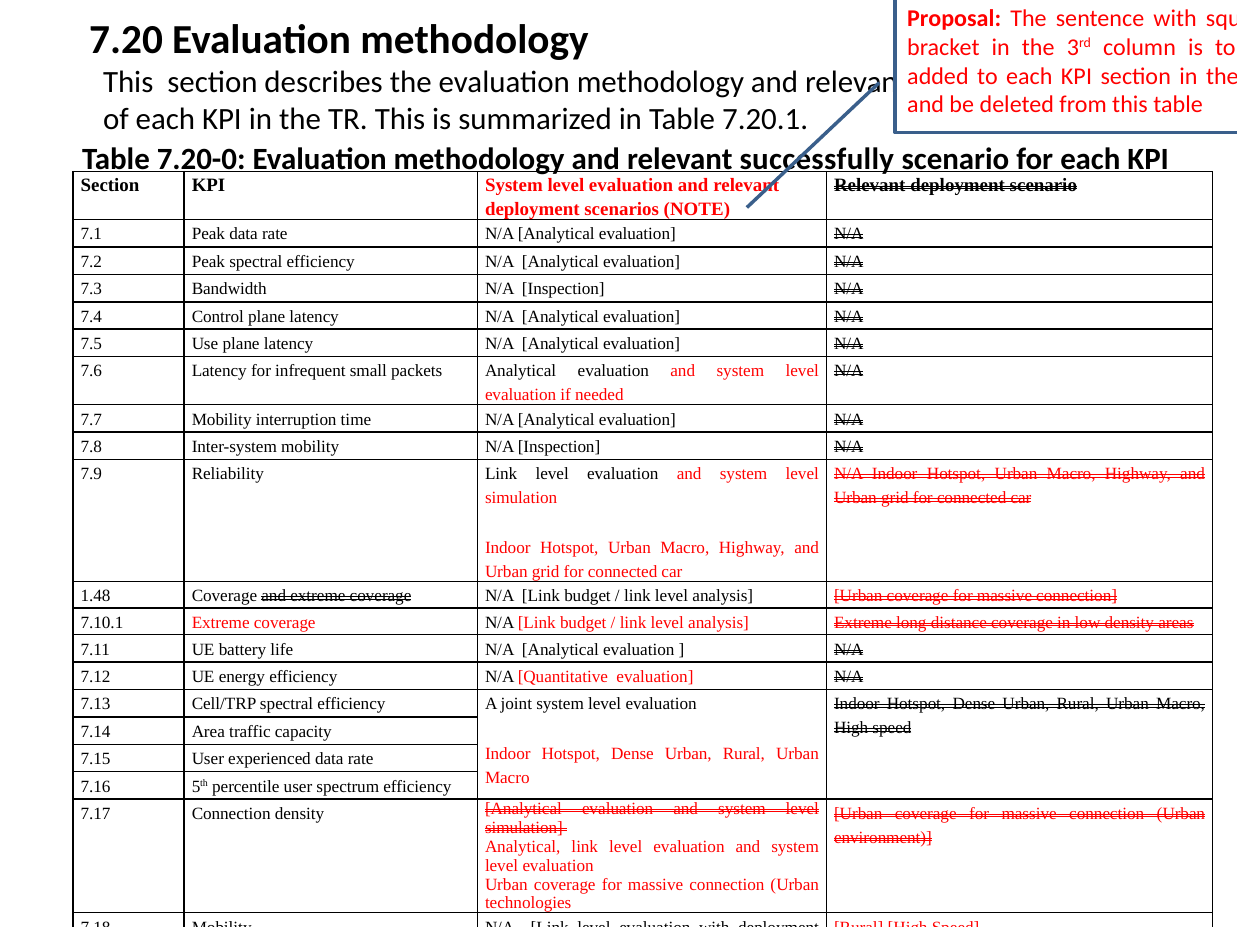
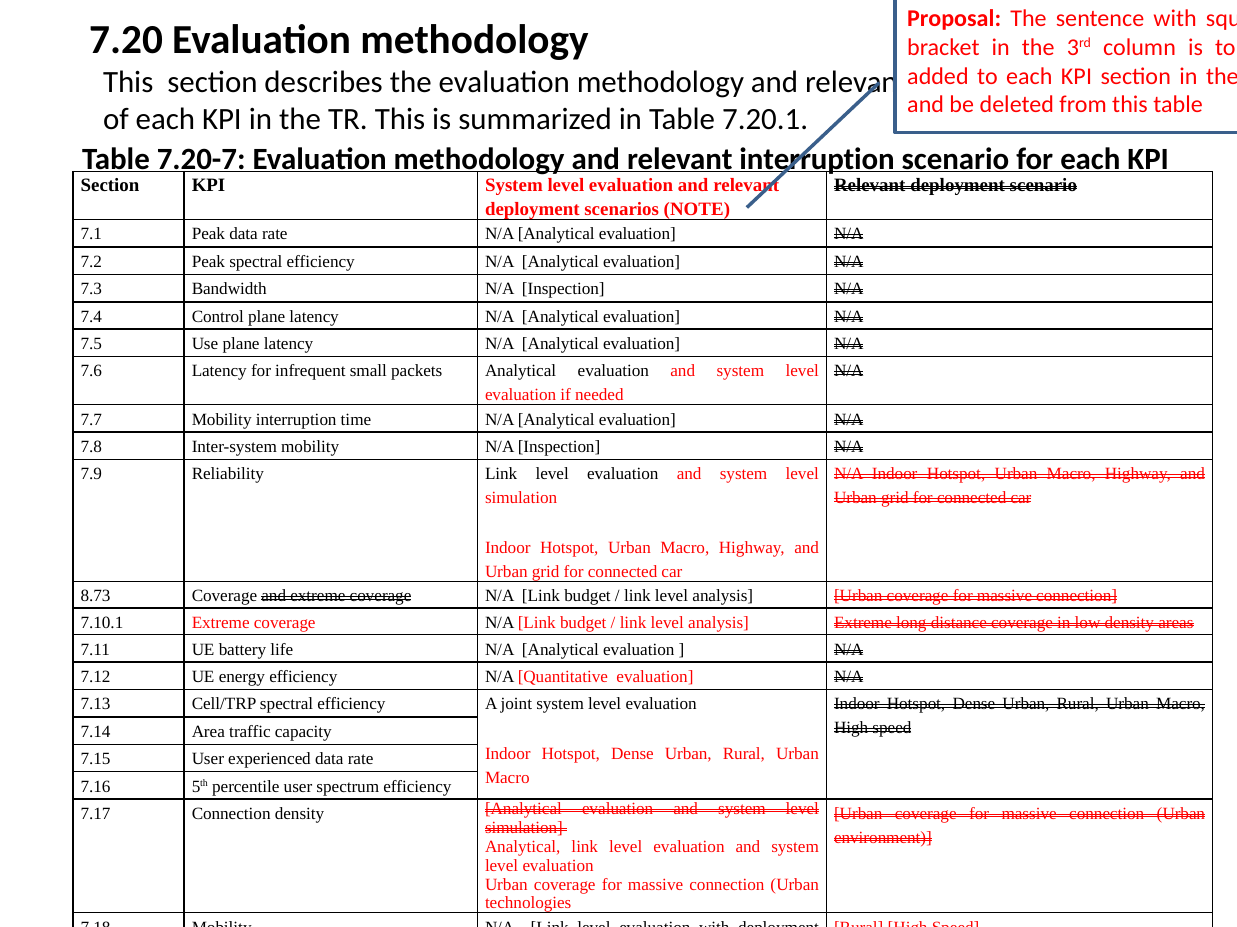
7.20-0: 7.20-0 -> 7.20-7
relevant successfully: successfully -> interruption
1.48: 1.48 -> 8.73
